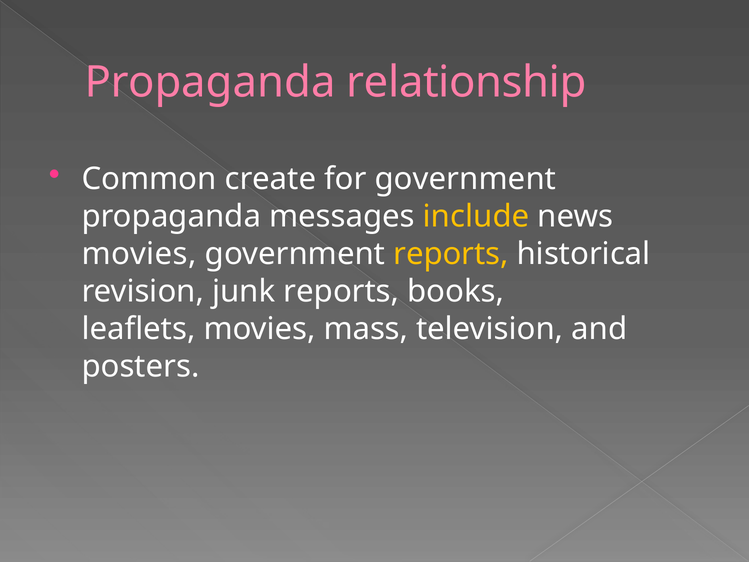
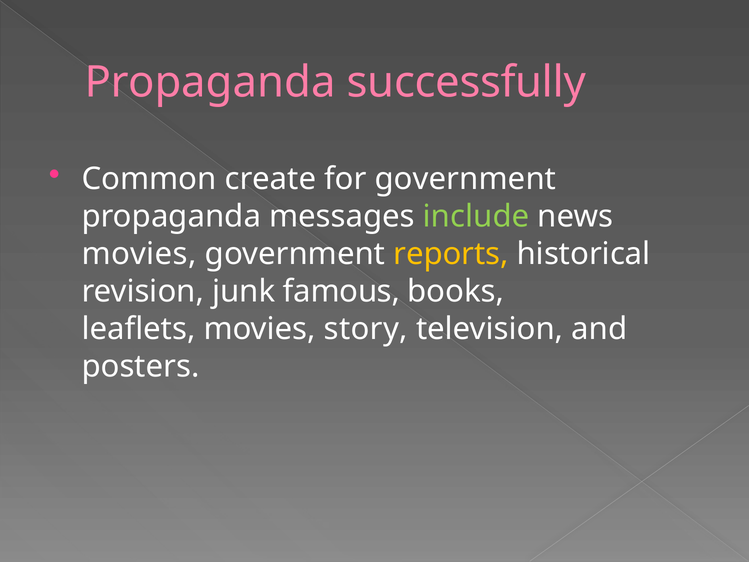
relationship: relationship -> successfully
include colour: yellow -> light green
junk reports: reports -> famous
mass: mass -> story
